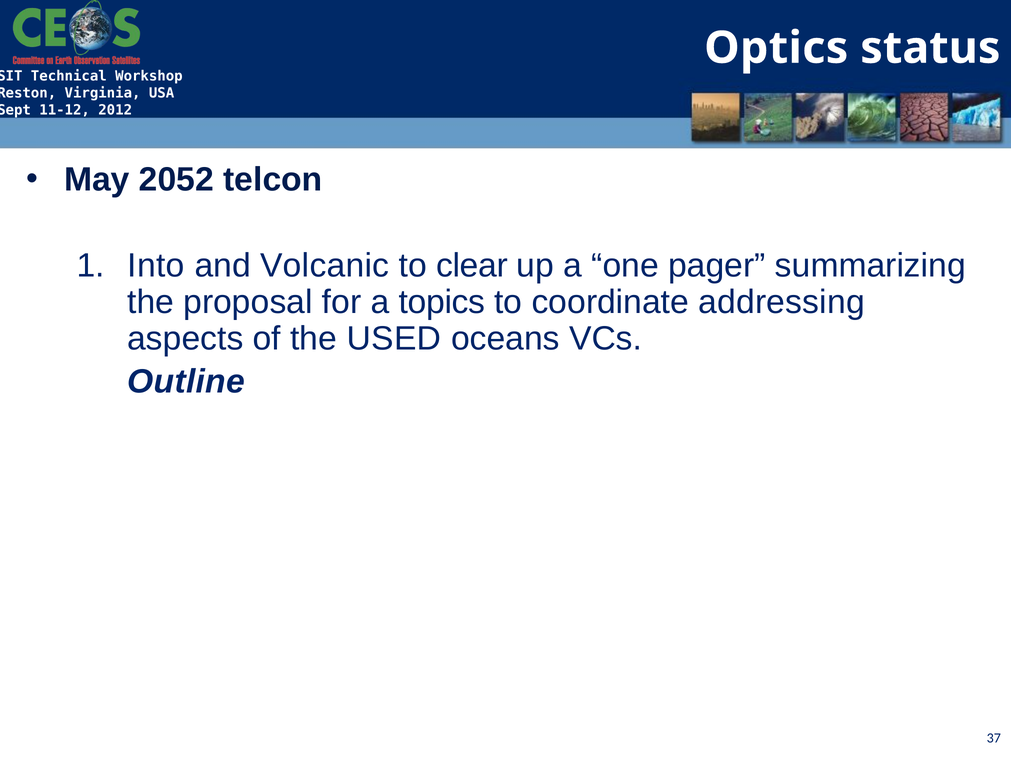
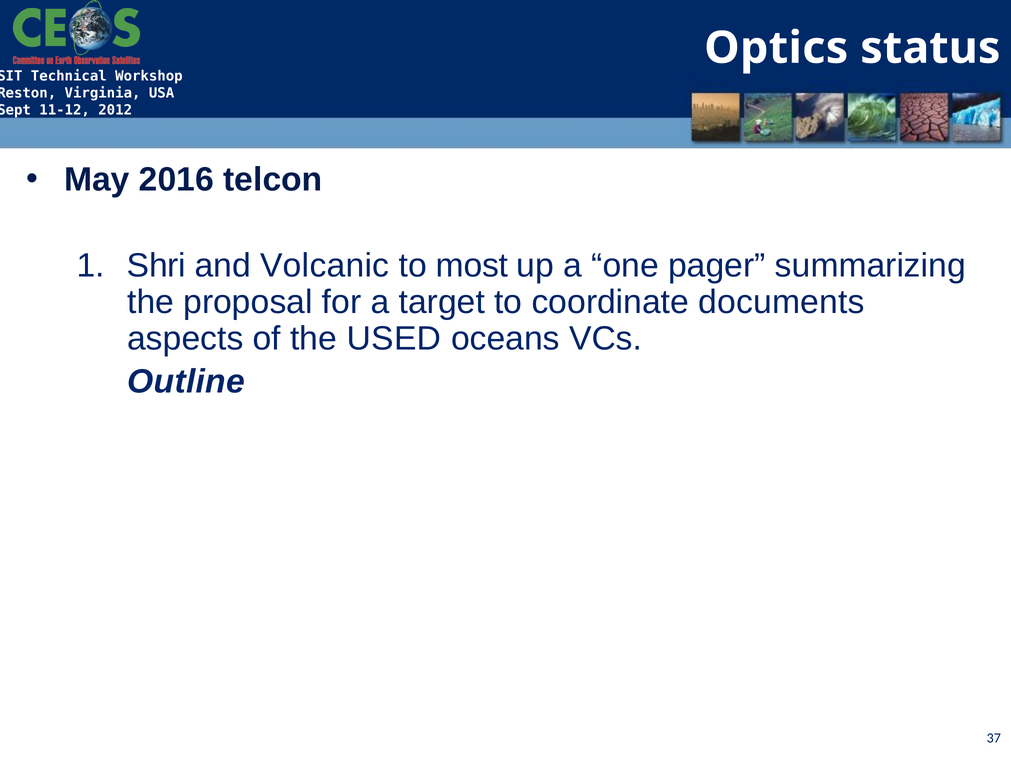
2052: 2052 -> 2016
Into: Into -> Shri
clear: clear -> most
topics: topics -> target
addressing: addressing -> documents
